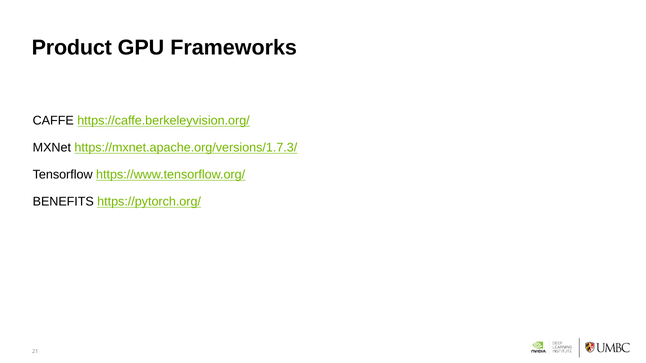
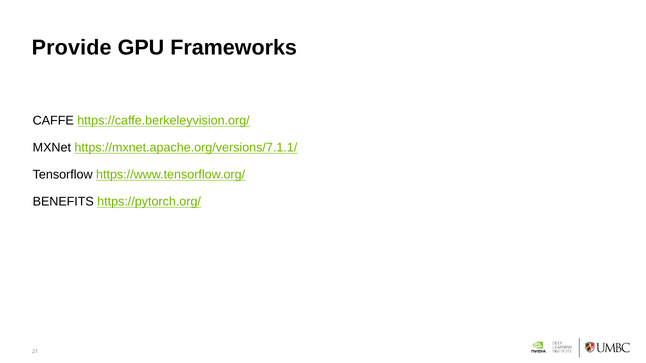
Product: Product -> Provide
https://mxnet.apache.org/versions/1.7.3/: https://mxnet.apache.org/versions/1.7.3/ -> https://mxnet.apache.org/versions/7.1.1/
